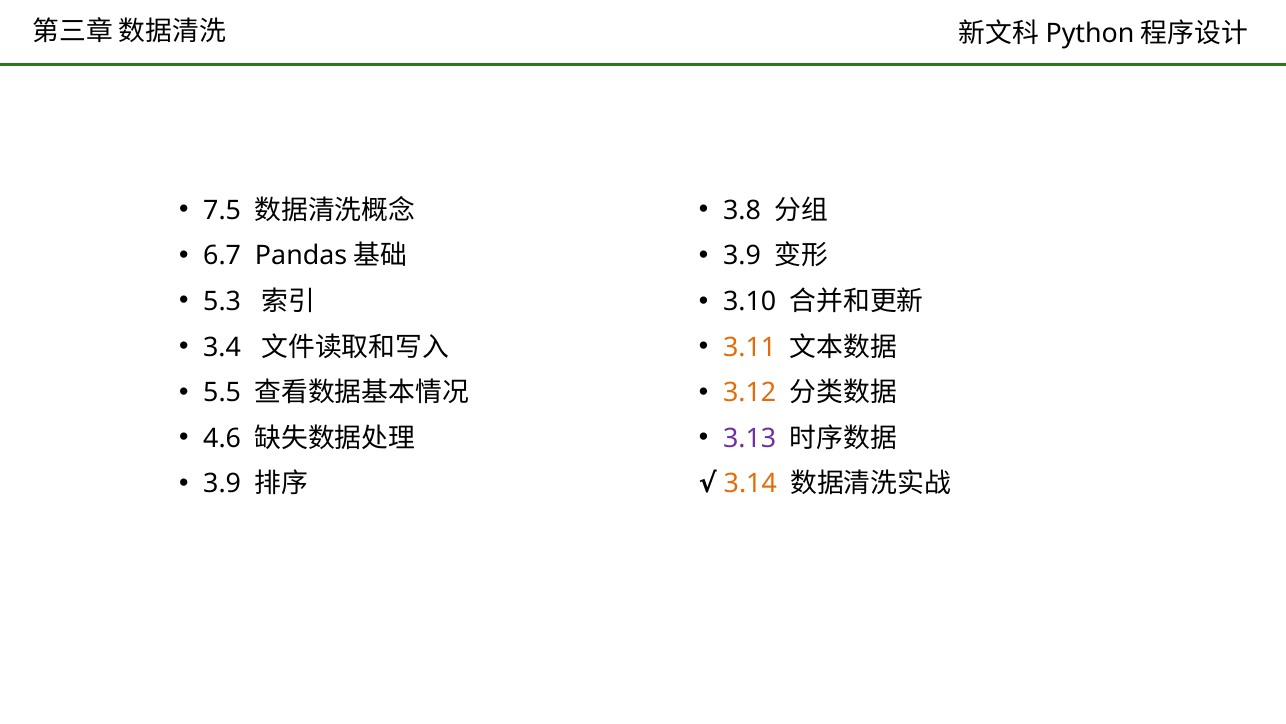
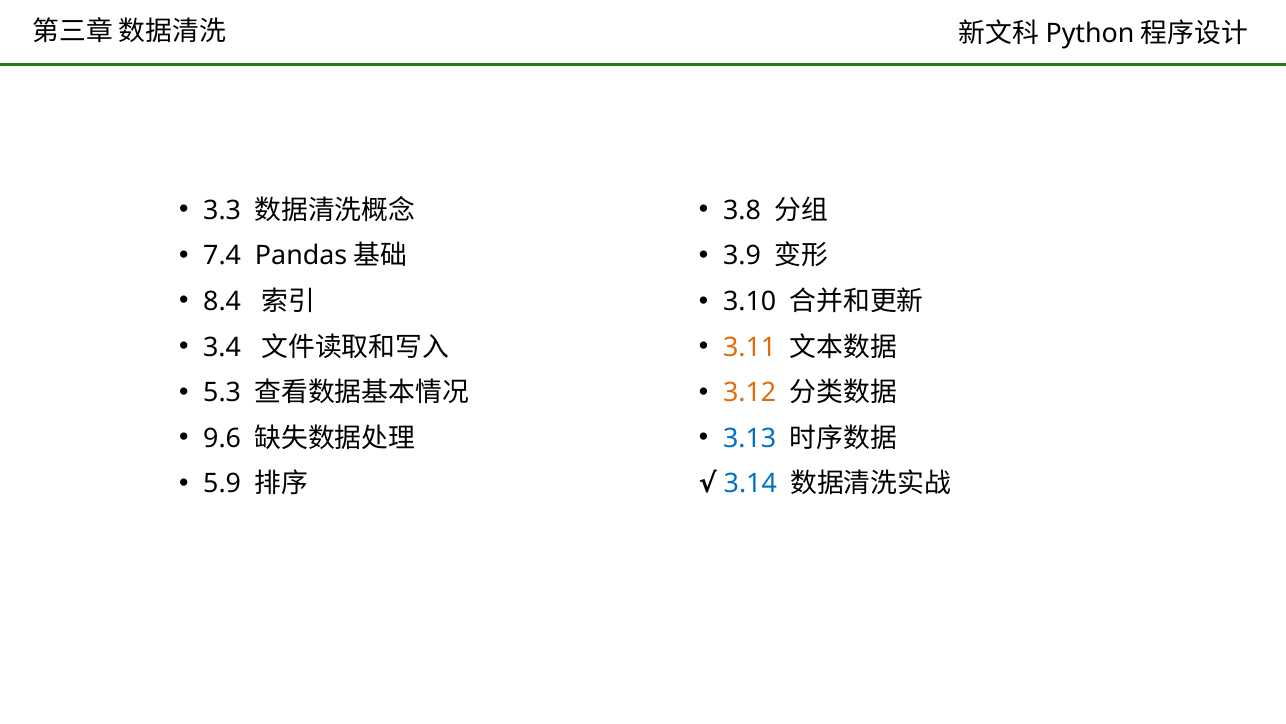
7.5: 7.5 -> 3.3
6.7: 6.7 -> 7.4
5.3: 5.3 -> 8.4
5.5: 5.5 -> 5.3
4.6: 4.6 -> 9.6
3.13 colour: purple -> blue
3.9 at (222, 484): 3.9 -> 5.9
3.14 colour: orange -> blue
